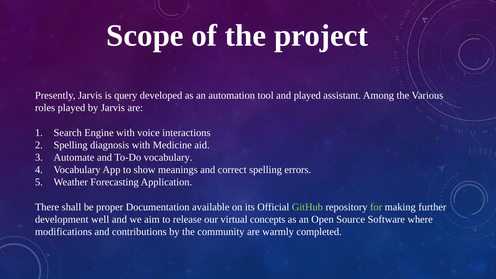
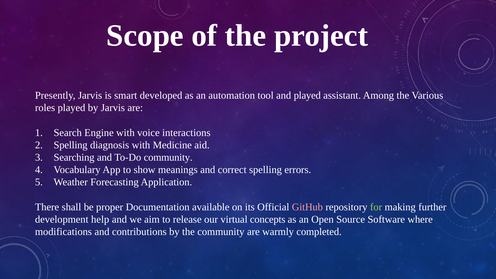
query: query -> smart
Automate: Automate -> Searching
To-Do vocabulary: vocabulary -> community
GitHub colour: light green -> pink
well: well -> help
